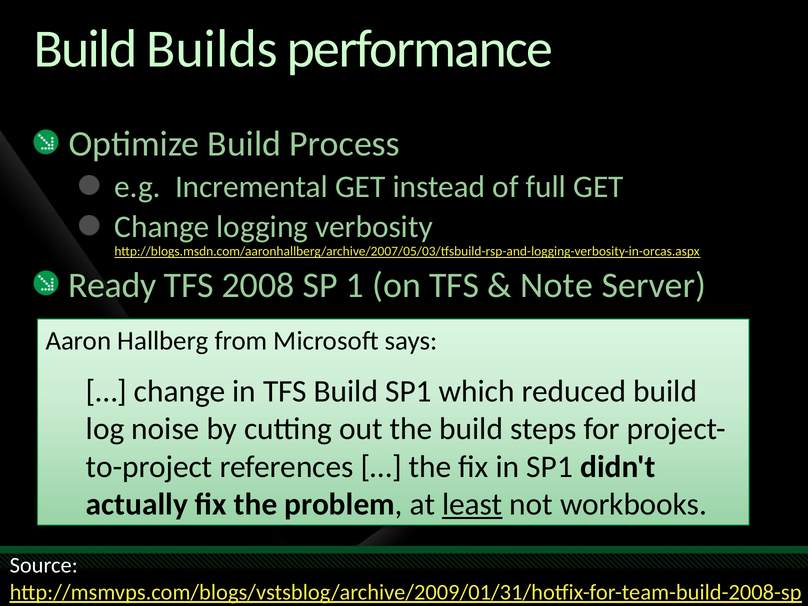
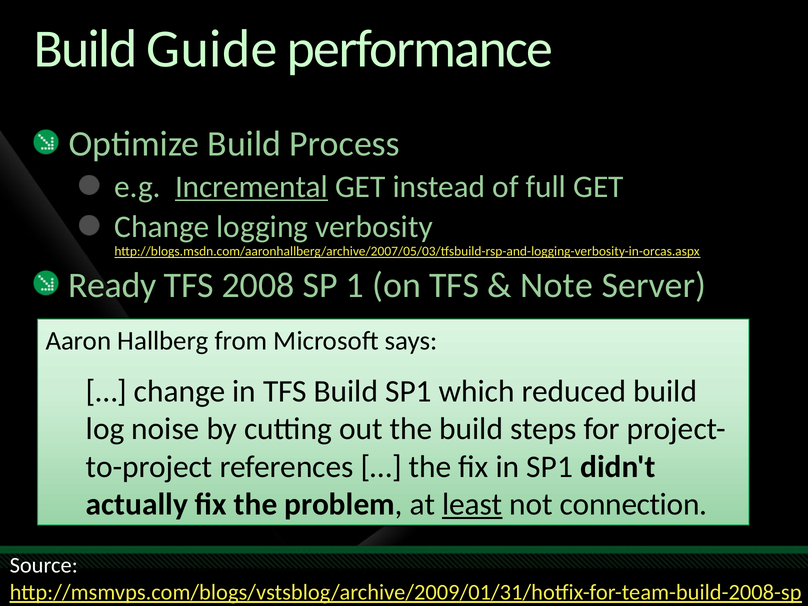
Builds: Builds -> Guide
Incremental underline: none -> present
workbooks: workbooks -> connection
